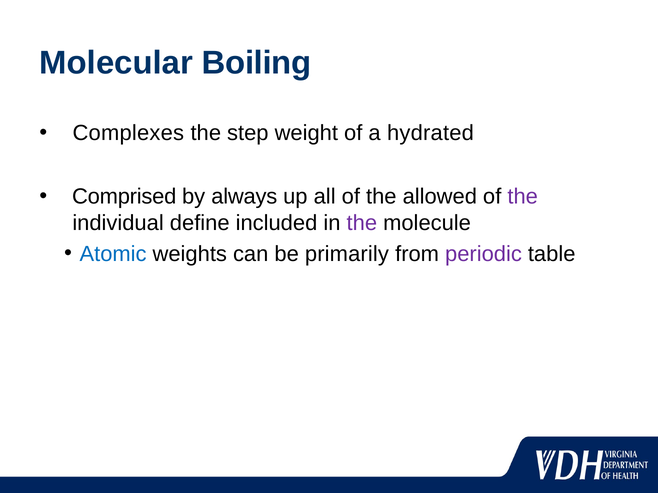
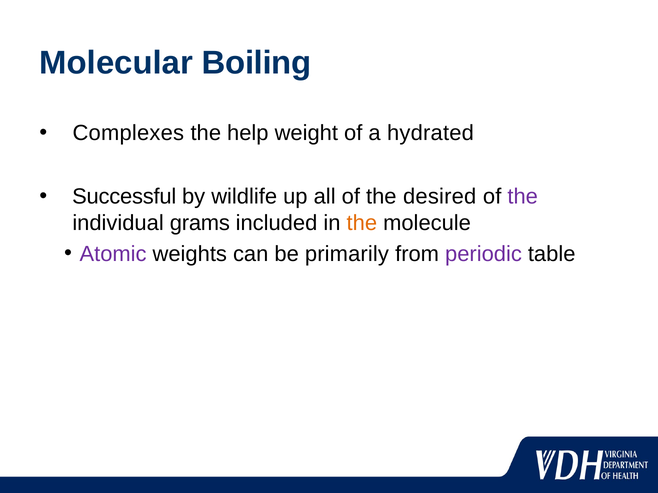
step: step -> help
Comprised: Comprised -> Successful
always: always -> wildlife
allowed: allowed -> desired
define: define -> grams
the at (362, 223) colour: purple -> orange
Atomic colour: blue -> purple
